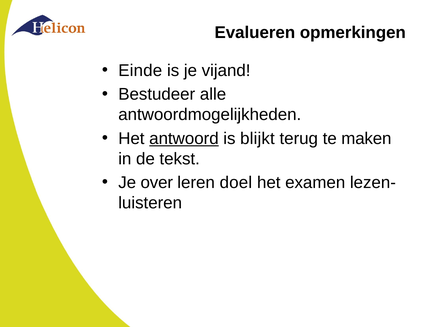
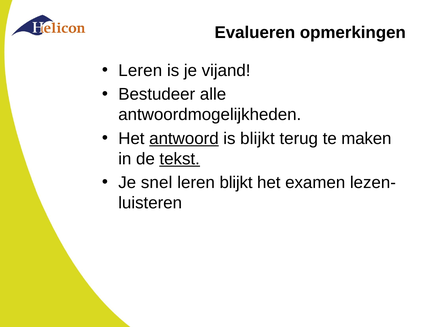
Einde at (140, 70): Einde -> Leren
tekst underline: none -> present
over: over -> snel
leren doel: doel -> blijkt
